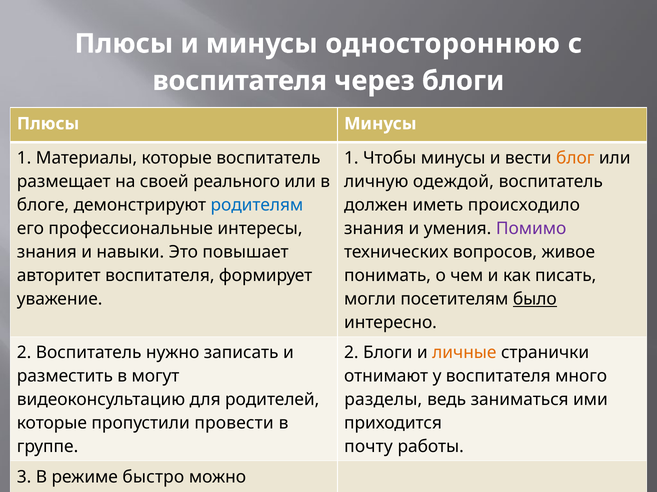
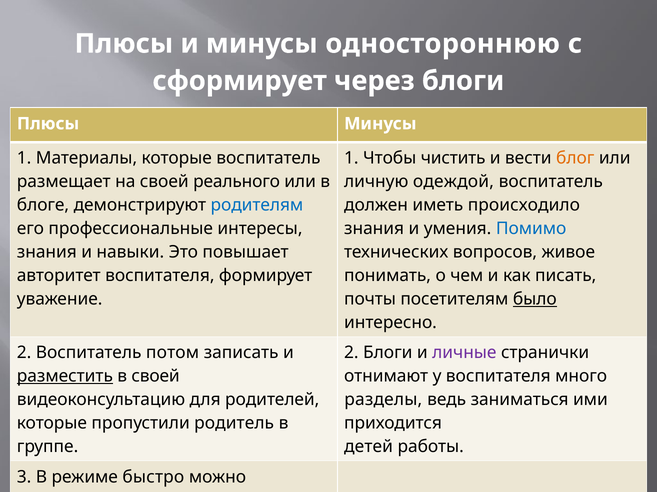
воспитателя at (240, 81): воспитателя -> сформирует
Чтобы минусы: минусы -> чистить
Помимо colour: purple -> blue
могли: могли -> почты
нужно: нужно -> потом
личные colour: orange -> purple
разместить underline: none -> present
в могут: могут -> своей
провести: провести -> родитель
почту: почту -> детей
